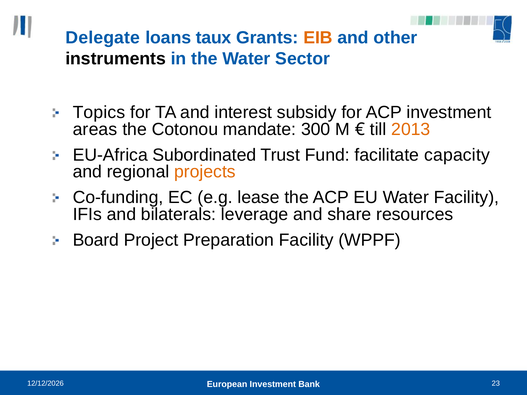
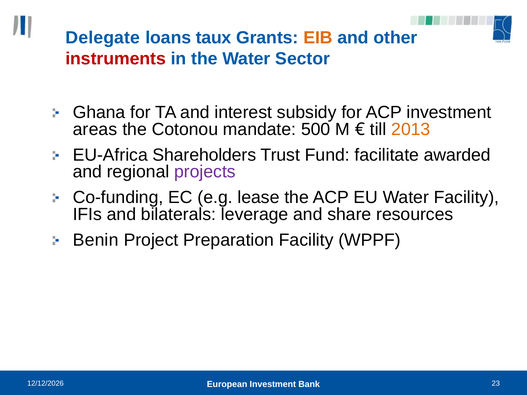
instruments colour: black -> red
Topics: Topics -> Ghana
300: 300 -> 500
Subordinated: Subordinated -> Shareholders
capacity: capacity -> awarded
projects colour: orange -> purple
Board: Board -> Benin
